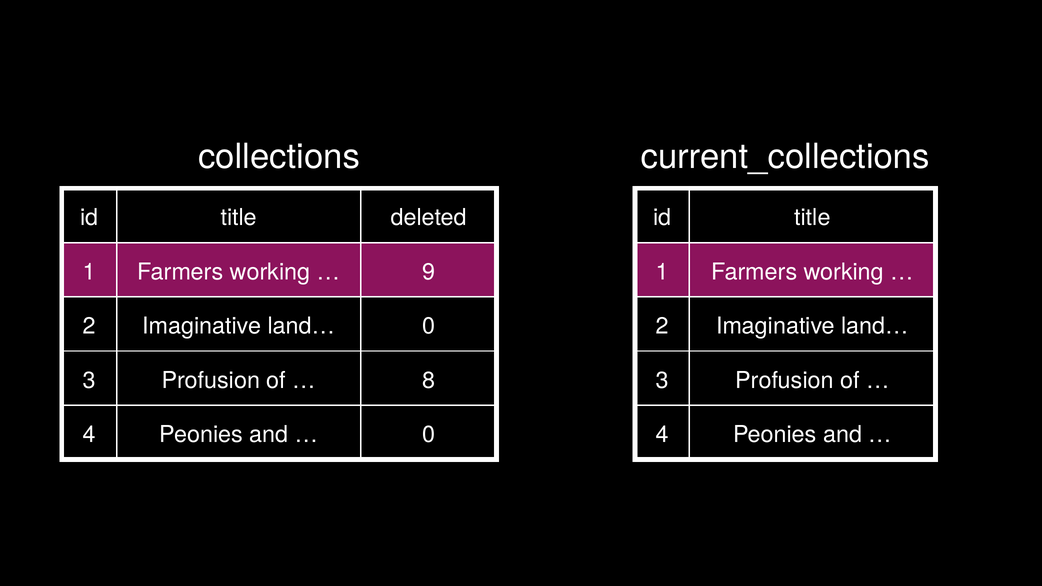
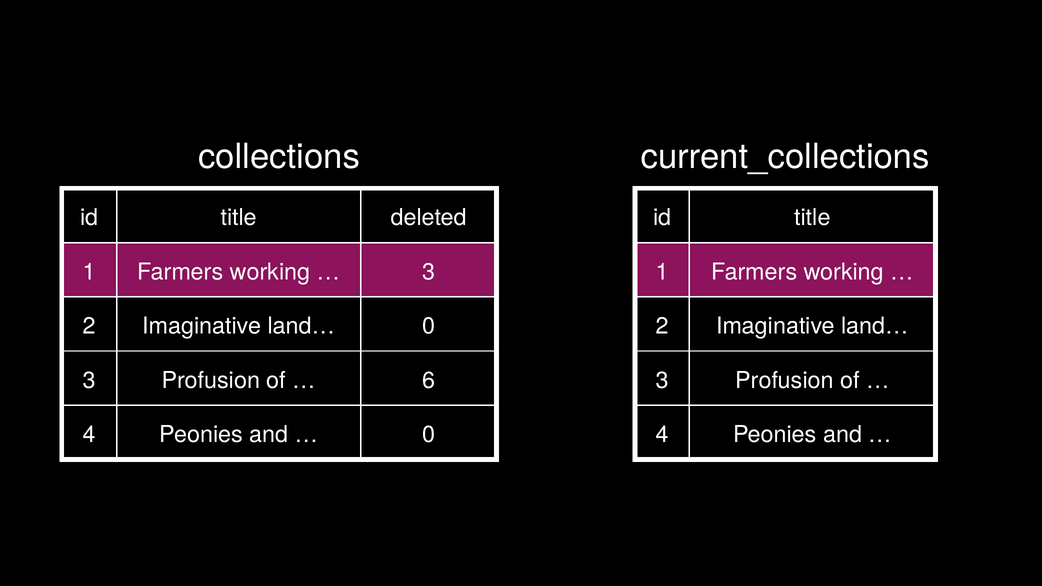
9 at (429, 272): 9 -> 3
8: 8 -> 6
